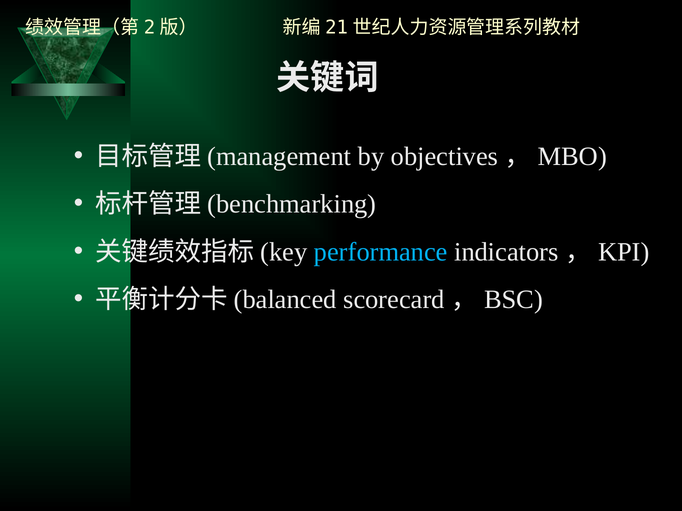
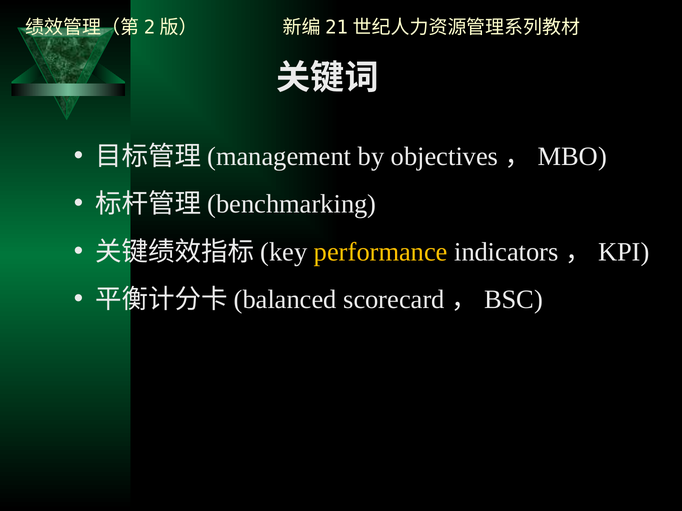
performance colour: light blue -> yellow
